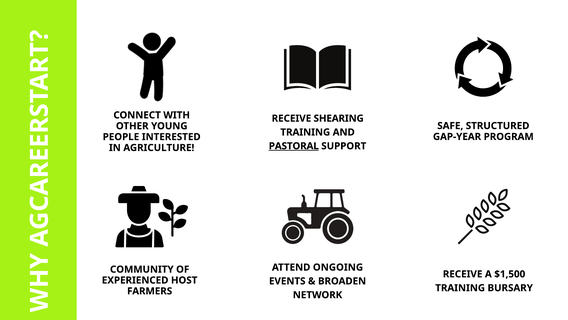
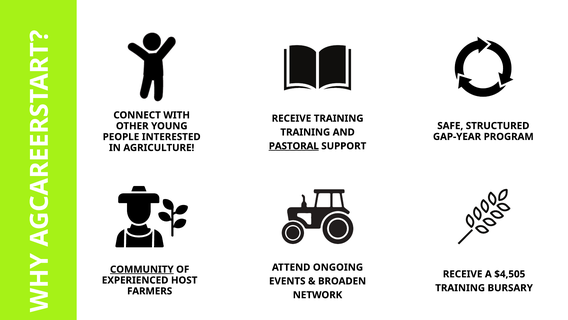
RECEIVE SHEARING: SHEARING -> TRAINING
COMMUNITY underline: none -> present
$1,500: $1,500 -> $4,505
